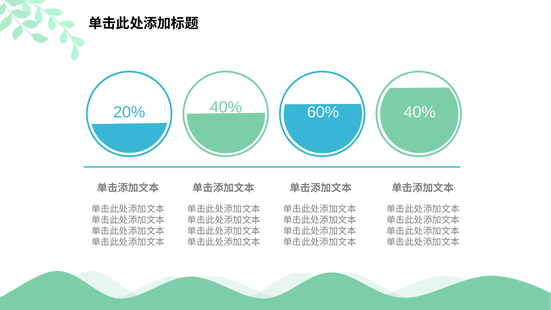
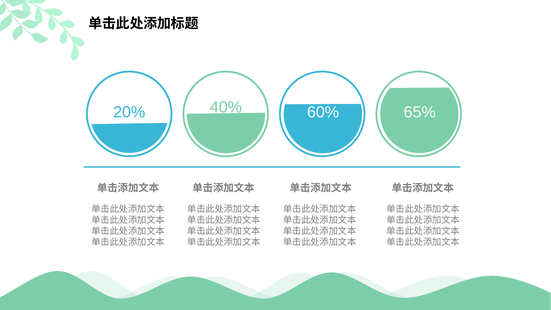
60% 40%: 40% -> 65%
